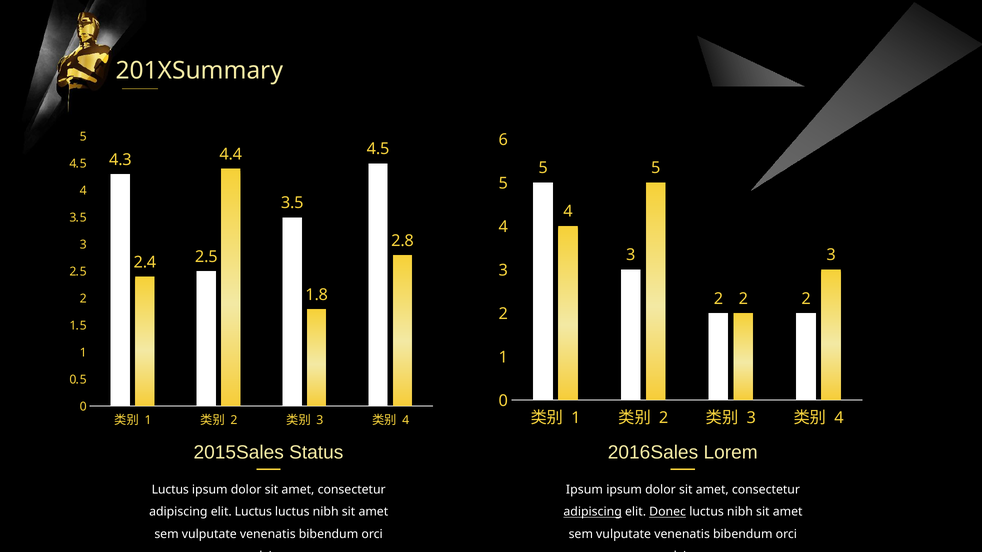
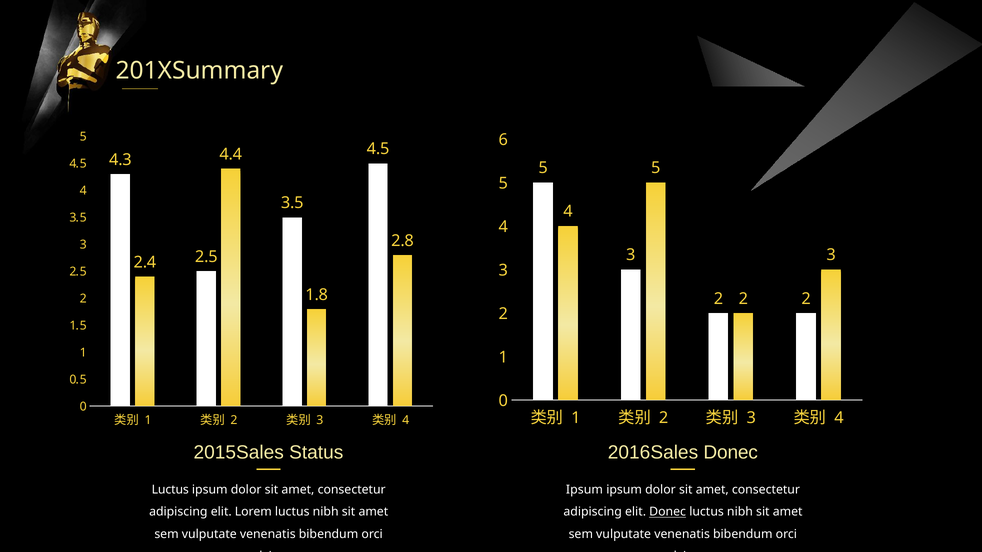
2016Sales Lorem: Lorem -> Donec
elit Luctus: Luctus -> Lorem
adipiscing at (593, 512) underline: present -> none
